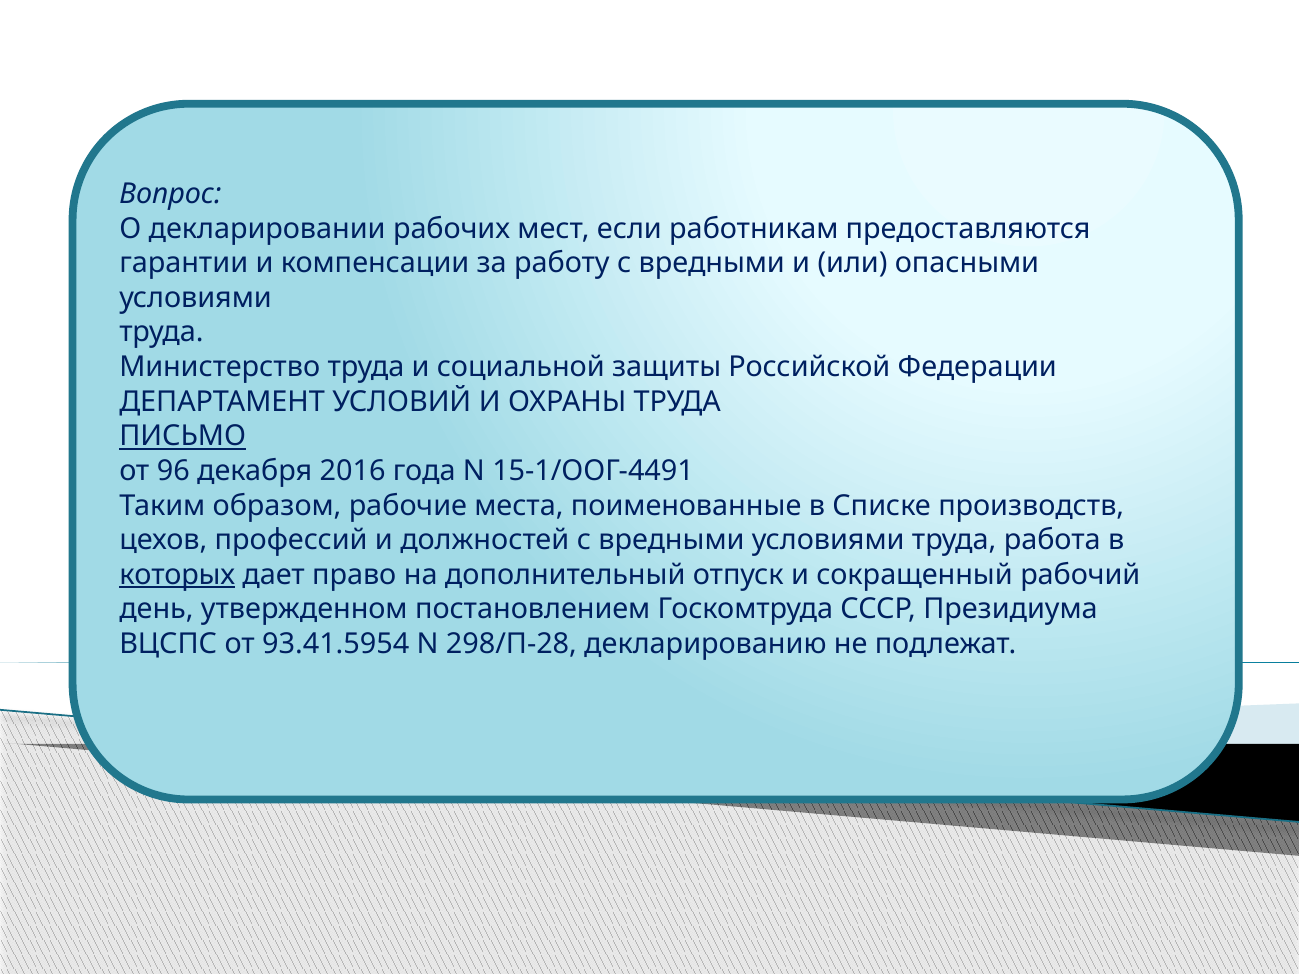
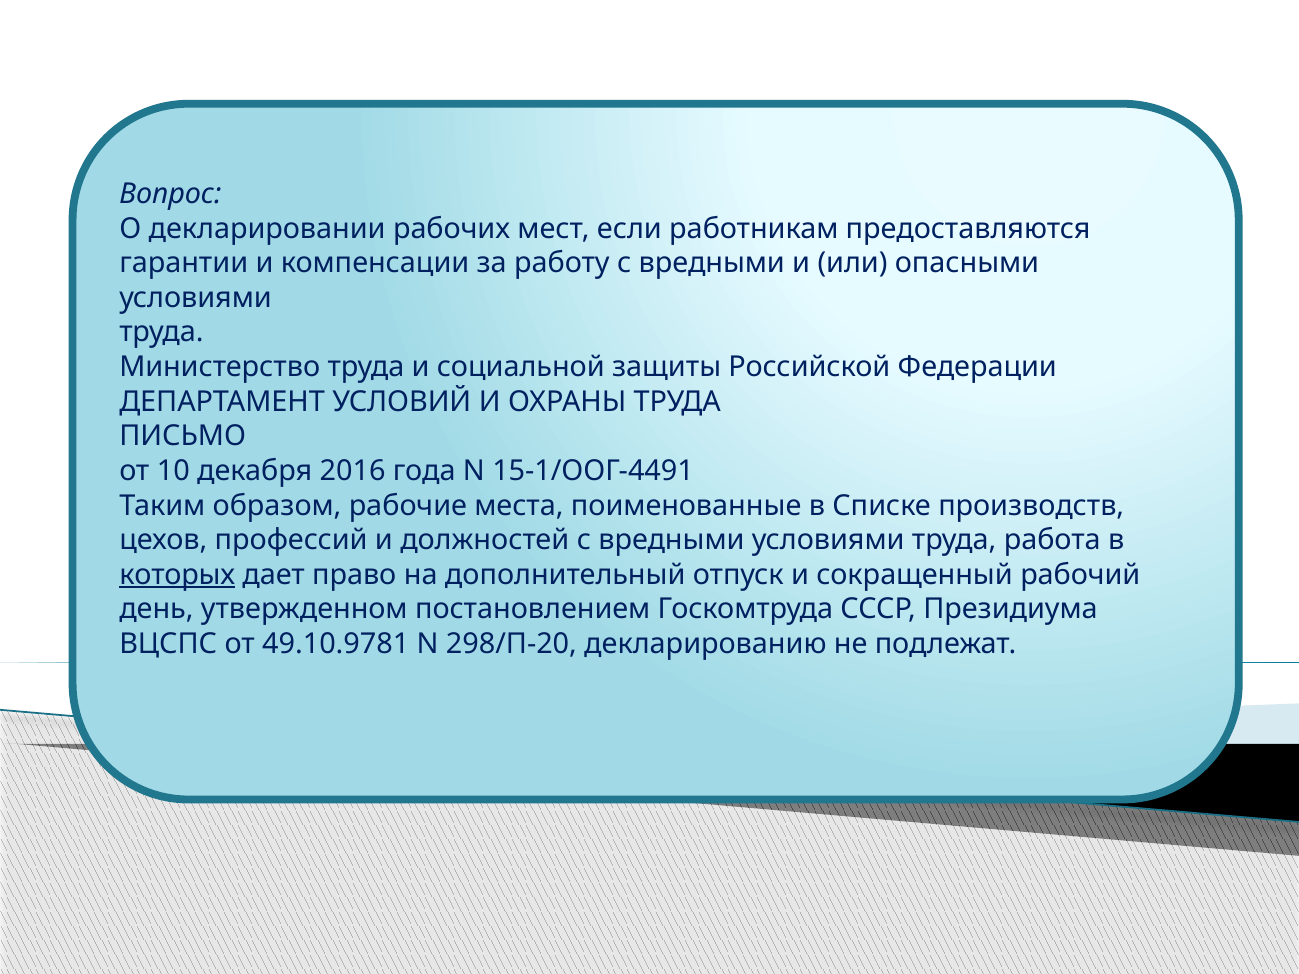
ПИСЬМО underline: present -> none
96: 96 -> 10
93.41.5954: 93.41.5954 -> 49.10.9781
298/П-28: 298/П-28 -> 298/П-20
